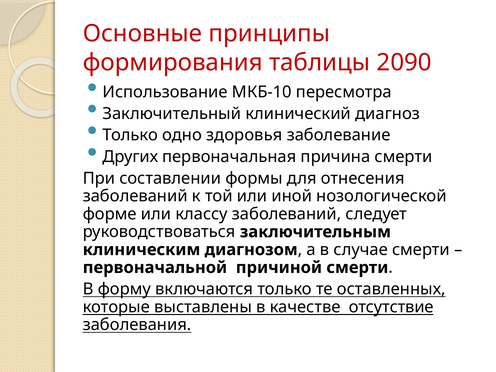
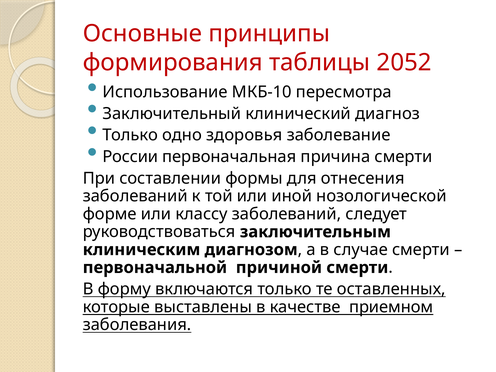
2090: 2090 -> 2052
Других: Других -> России
отсутствие: отсутствие -> приемном
